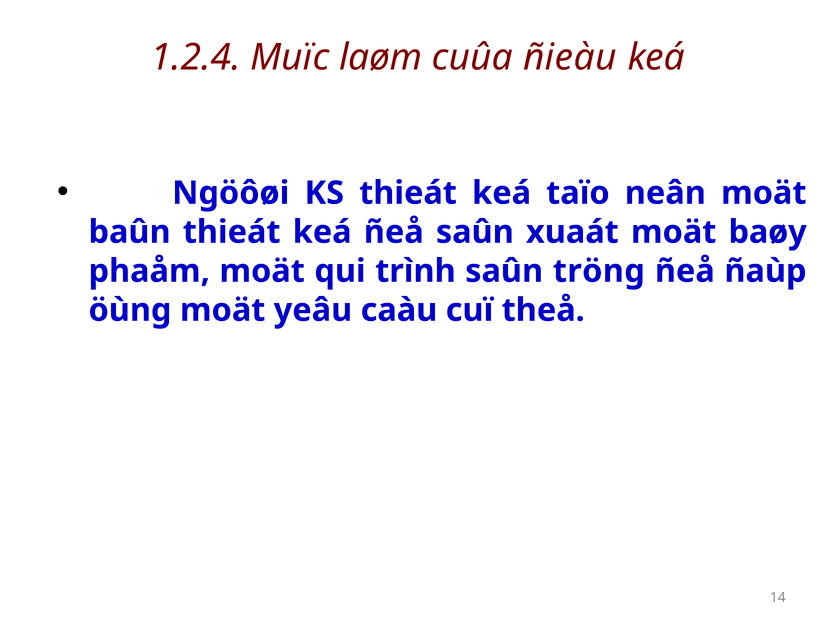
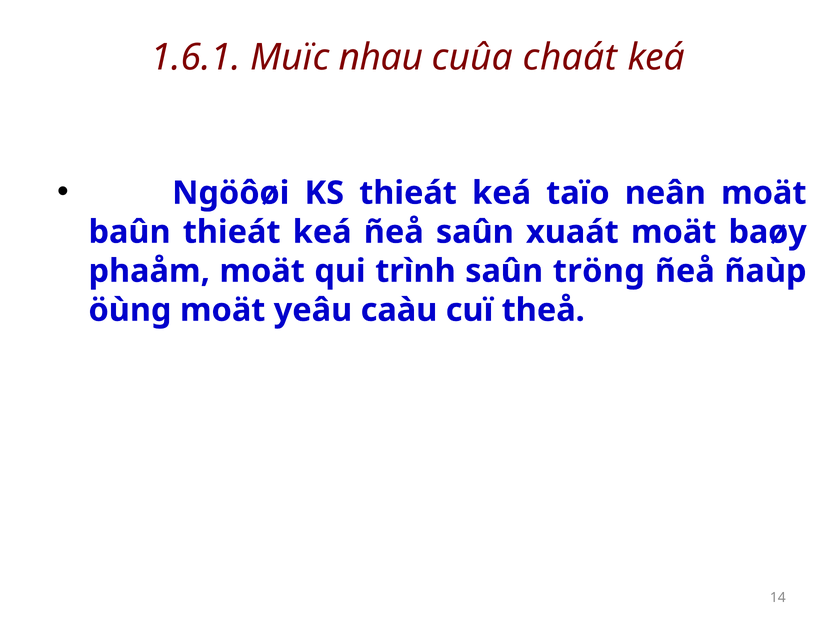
1.2.4: 1.2.4 -> 1.6.1
laøm: laøm -> nhau
ñieàu: ñieàu -> chaát
